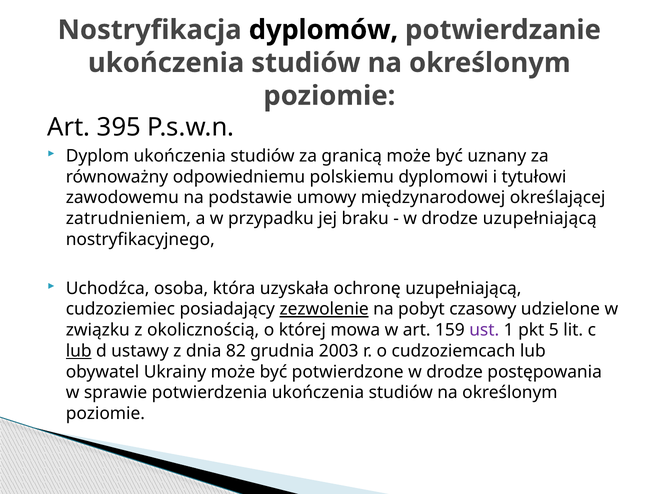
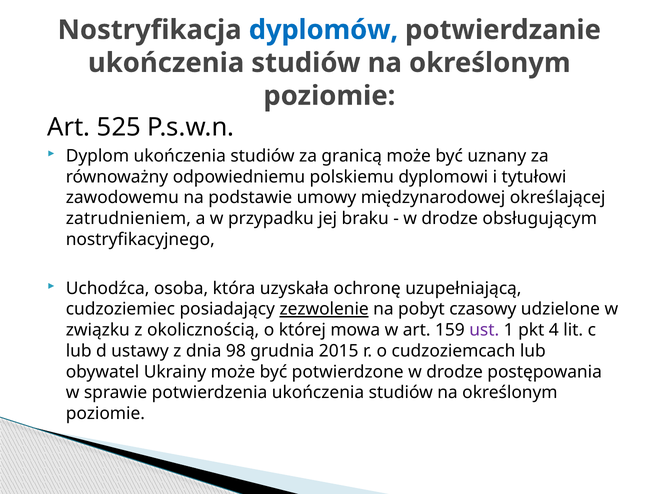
dyplomów colour: black -> blue
395: 395 -> 525
drodze uzupełniającą: uzupełniającą -> obsługującym
5: 5 -> 4
lub at (79, 351) underline: present -> none
82: 82 -> 98
2003: 2003 -> 2015
